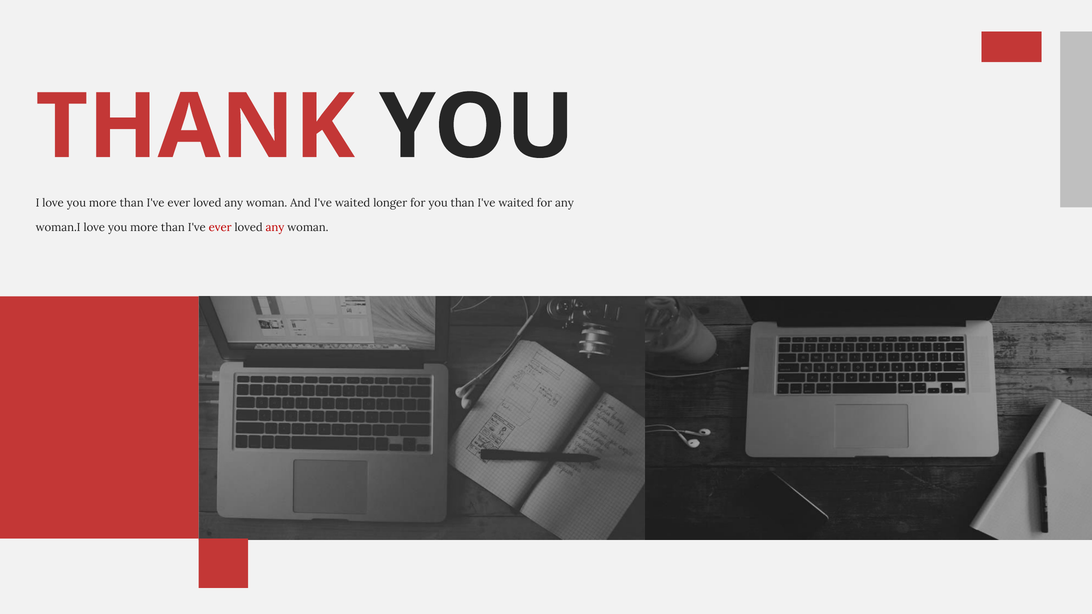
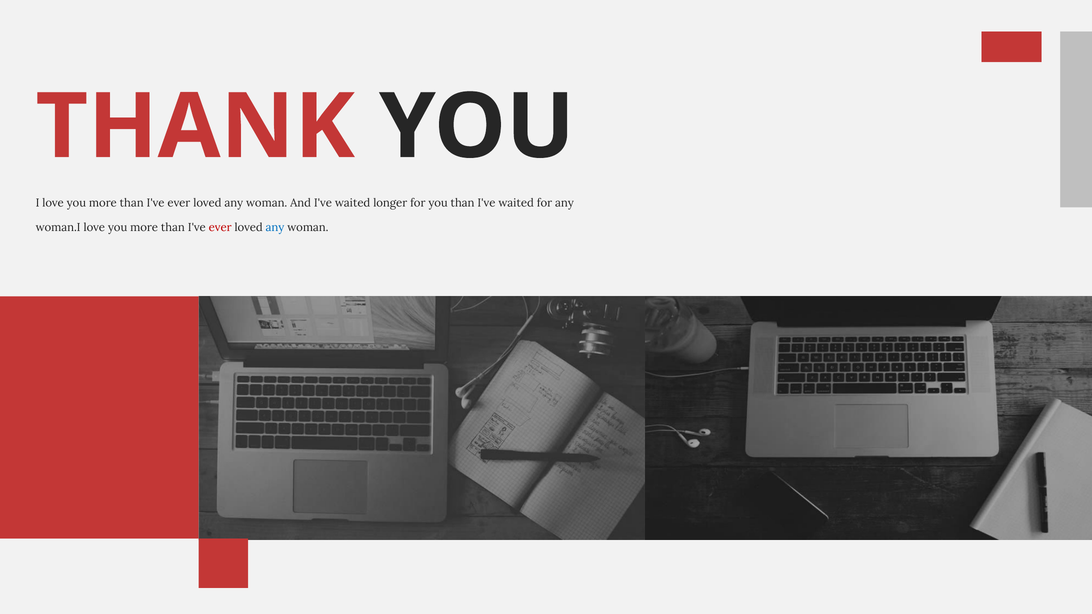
any at (275, 228) colour: red -> blue
